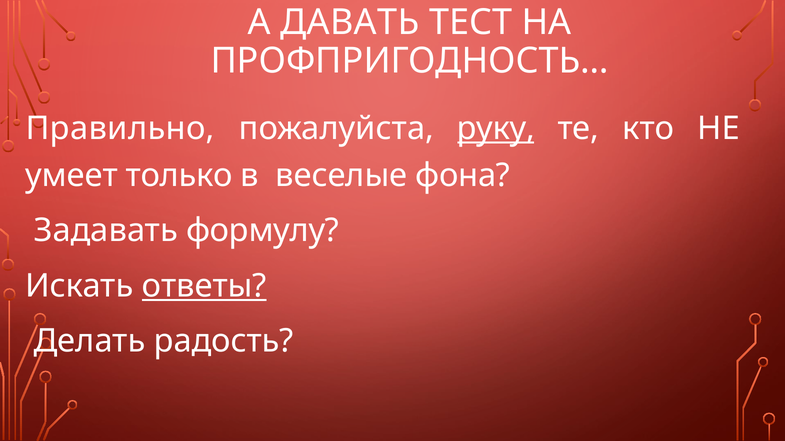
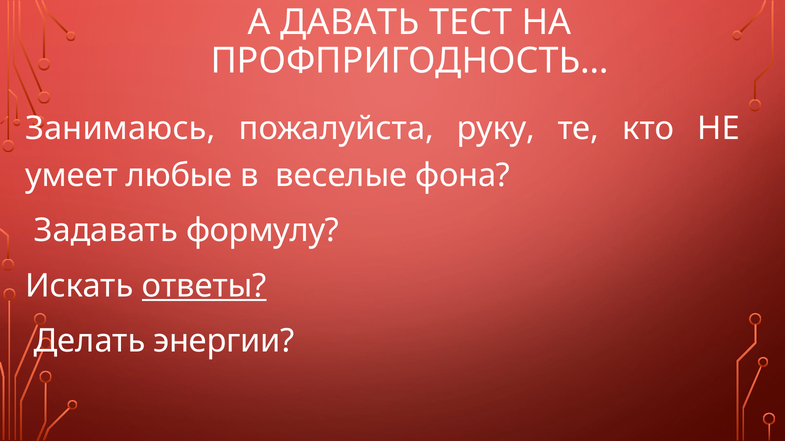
Правильно: Правильно -> Занимаюсь
руку underline: present -> none
только: только -> любые
радость: радость -> энергии
